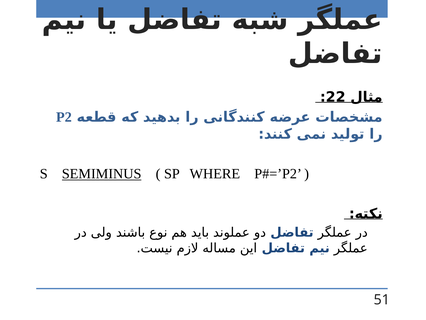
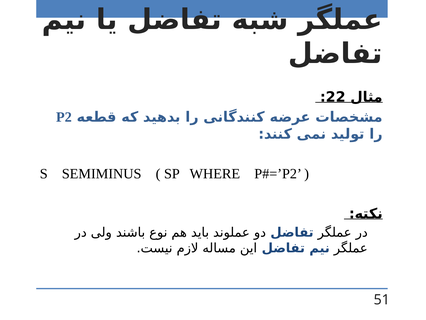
SEMIMINUS underline: present -> none
